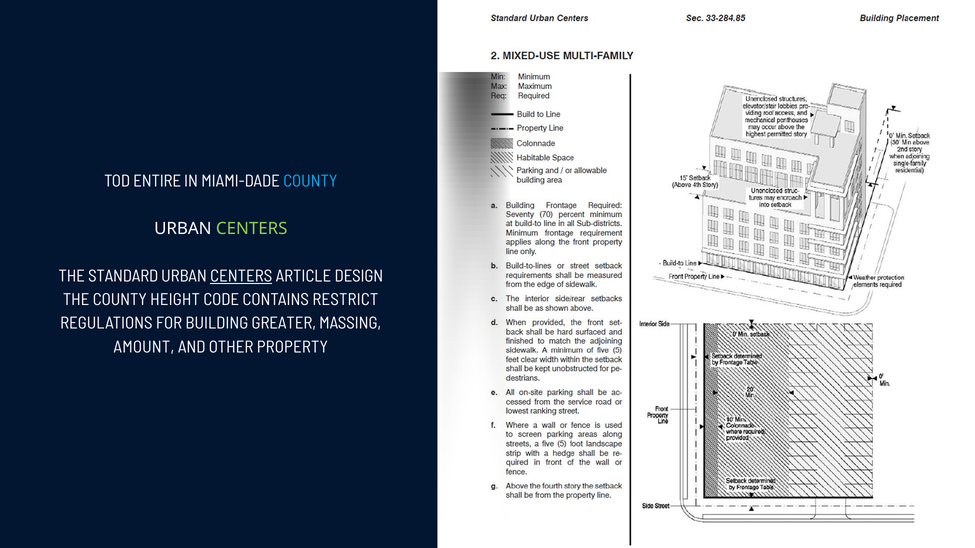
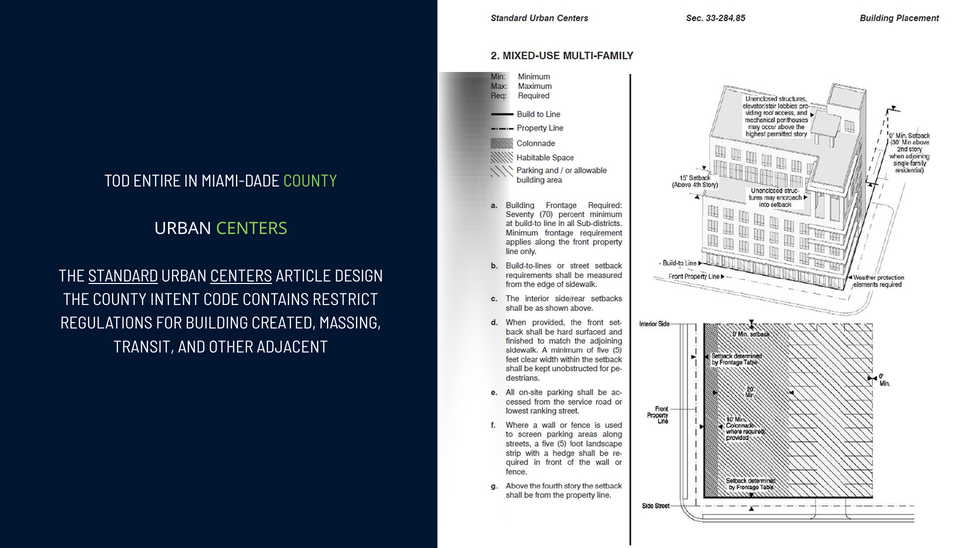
COUNTY at (310, 182) colour: light blue -> light green
STANDARD underline: none -> present
HEIGHT: HEIGHT -> INTENT
GREATER: GREATER -> CREATED
AMOUNT: AMOUNT -> TRANSIT
PROPERTY: PROPERTY -> ADJACENT
